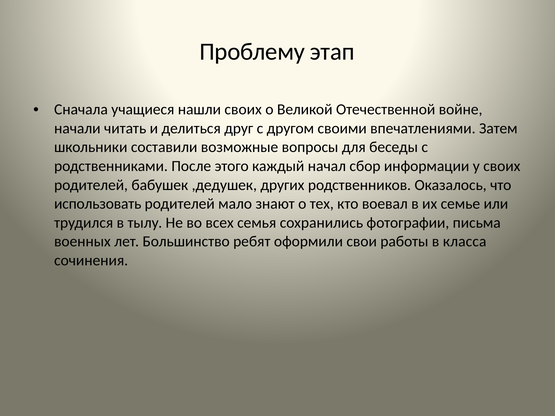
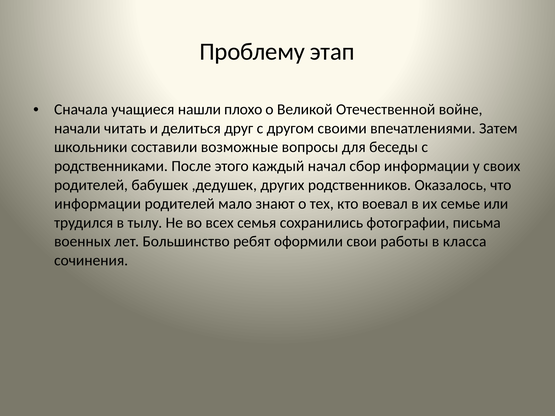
нашли своих: своих -> плохо
использовать at (98, 204): использовать -> информации
